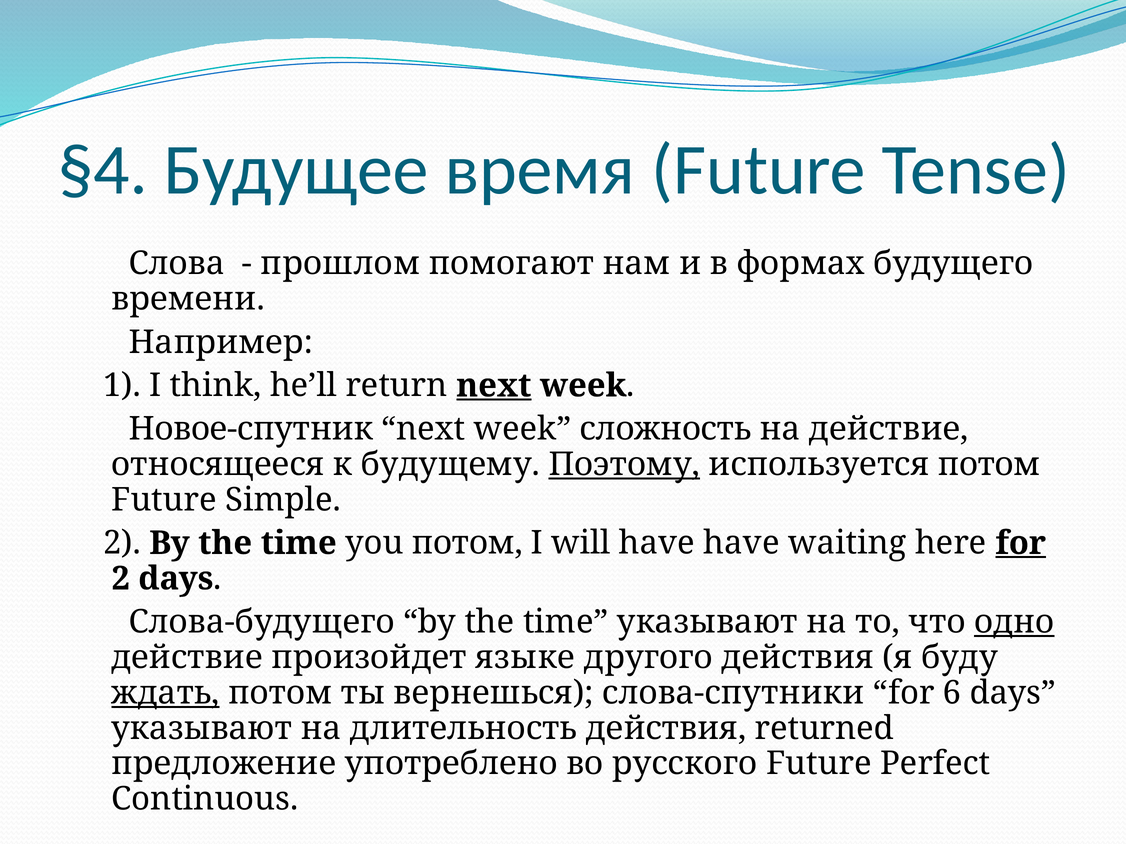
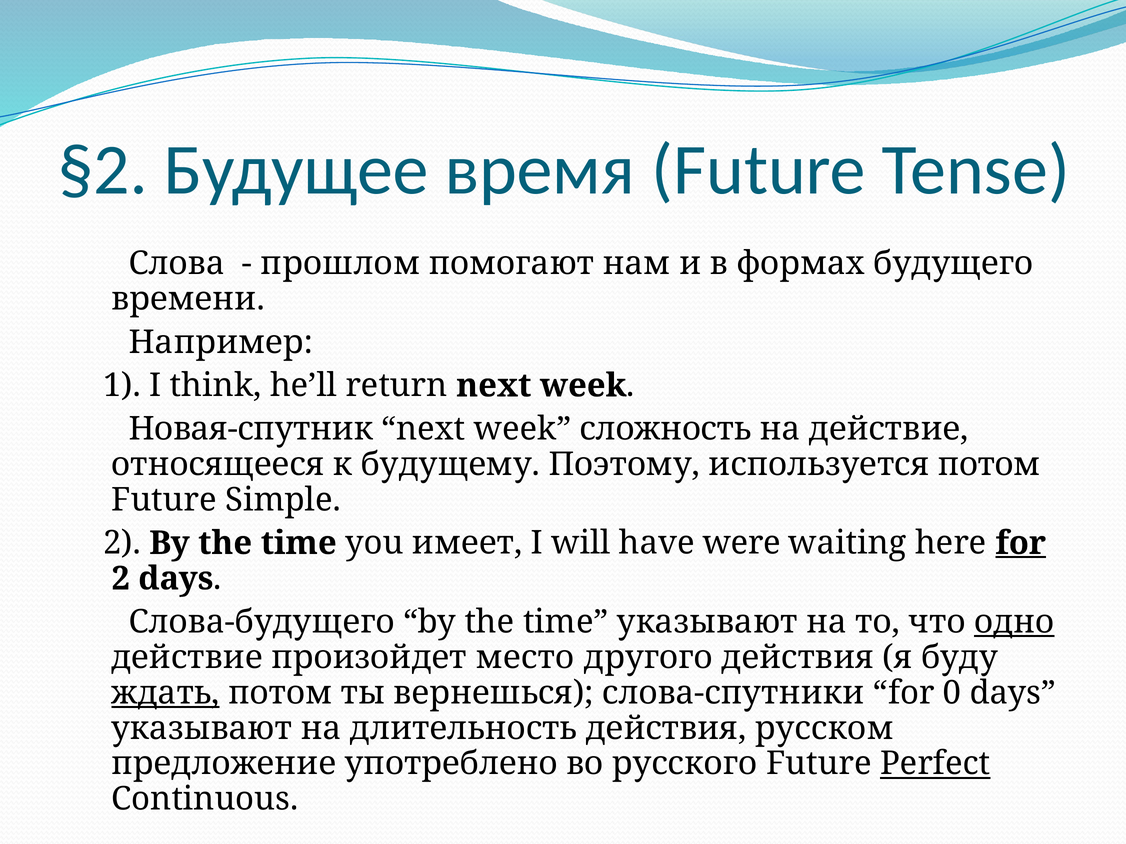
§4: §4 -> §2
next at (494, 386) underline: present -> none
Новое-спутник: Новое-спутник -> Новая-спутник
Поэтому underline: present -> none
you потом: потом -> имеет
have have: have -> were
языке: языке -> место
6: 6 -> 0
returned: returned -> русском
Perfect underline: none -> present
